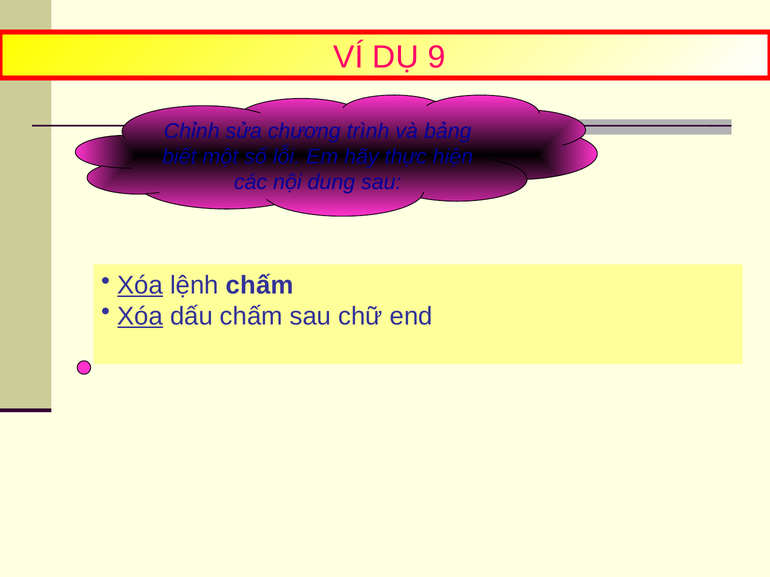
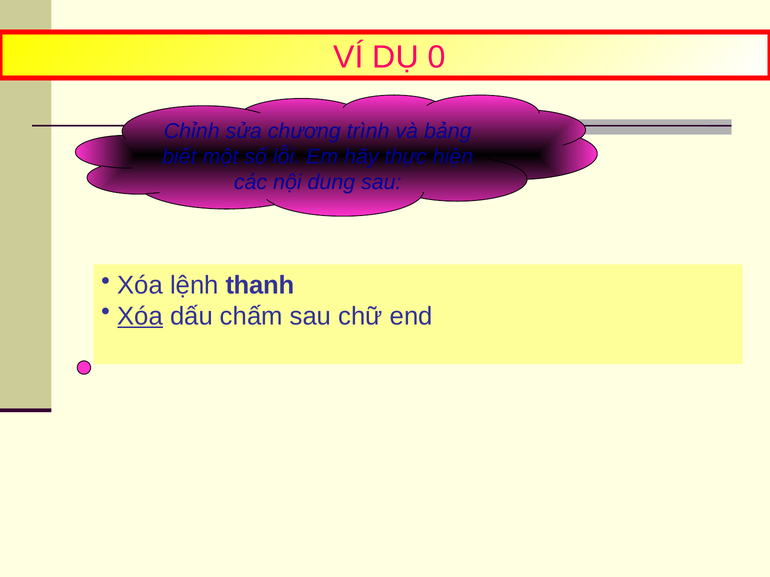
9: 9 -> 0
Xóa at (140, 286) underline: present -> none
lệnh chấm: chấm -> thanh
